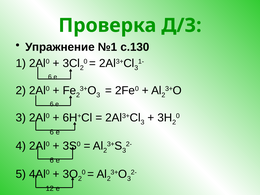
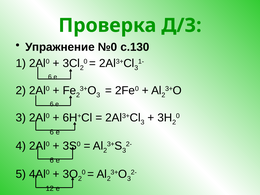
№1: №1 -> №0
